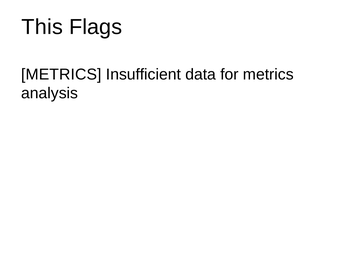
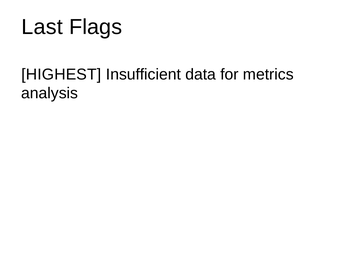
This: This -> Last
METRICS at (61, 74): METRICS -> HIGHEST
